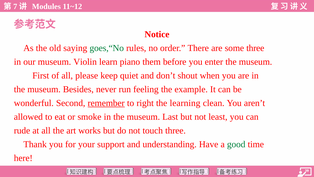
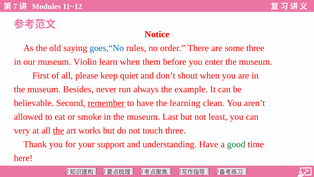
goes,“No colour: green -> blue
learn piano: piano -> when
feeling: feeling -> always
wonderful: wonderful -> believable
to right: right -> have
rude: rude -> very
the at (58, 130) underline: none -> present
